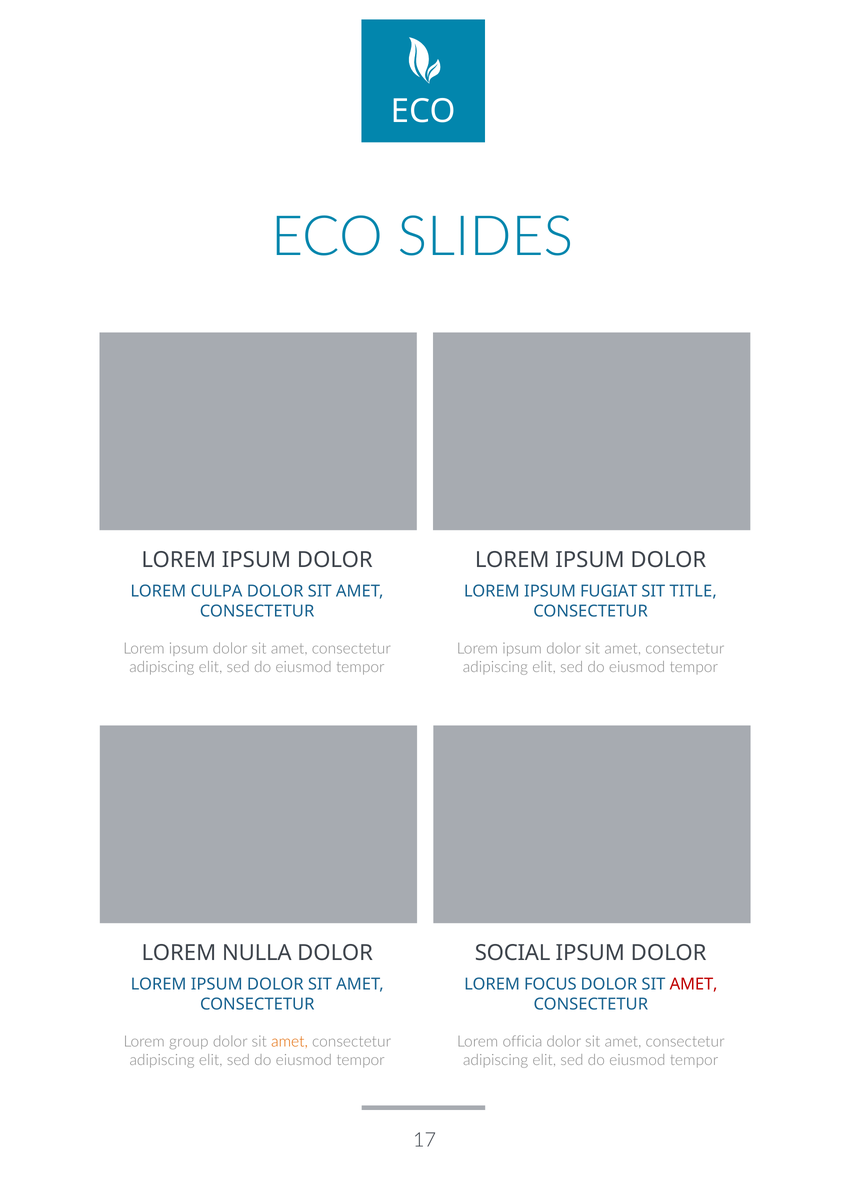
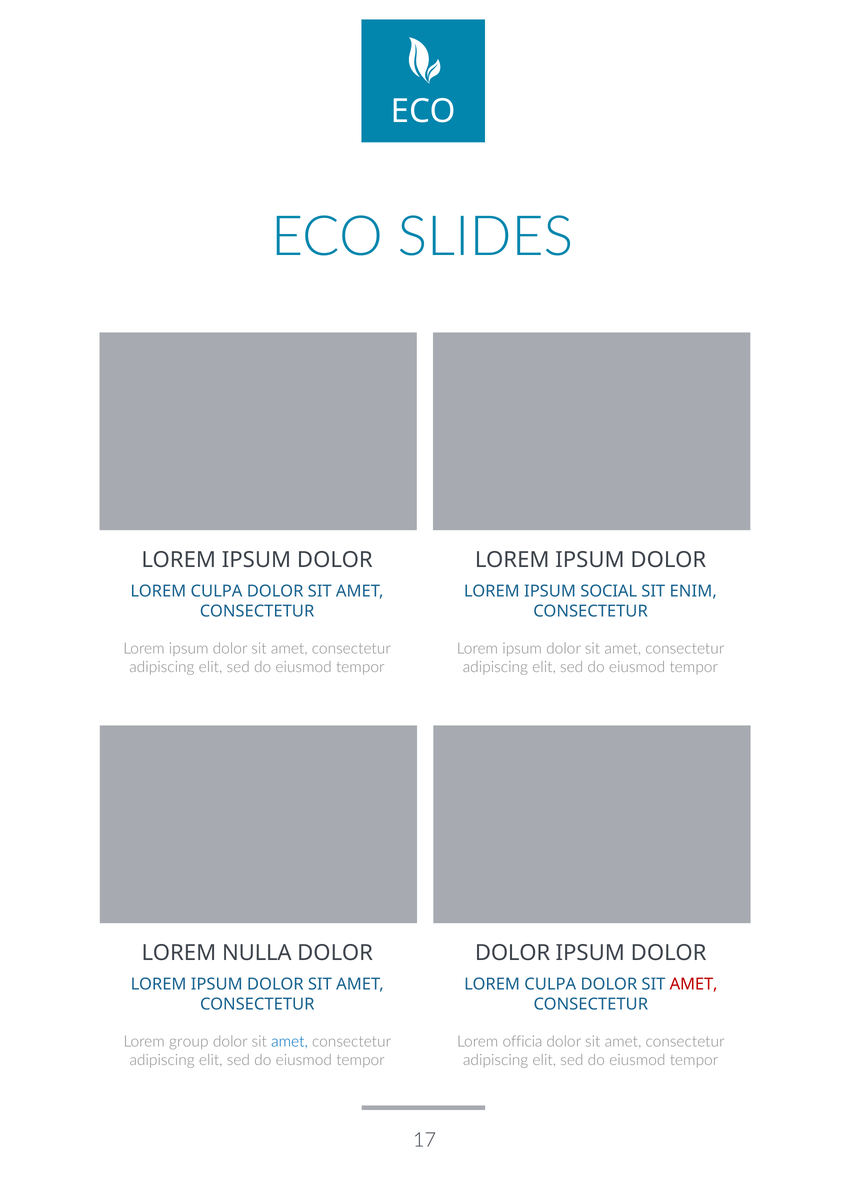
FUGIAT: FUGIAT -> SOCIAL
TITLE: TITLE -> ENIM
SOCIAL at (513, 953): SOCIAL -> DOLOR
FOCUS at (550, 984): FOCUS -> CULPA
amet at (290, 1041) colour: orange -> blue
